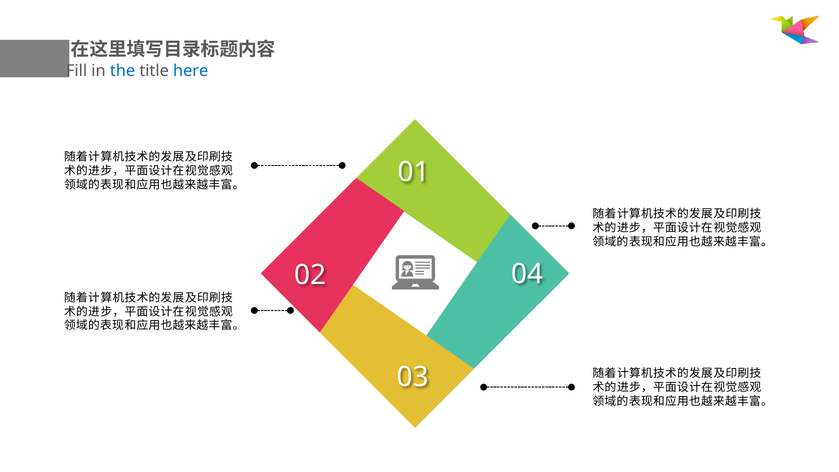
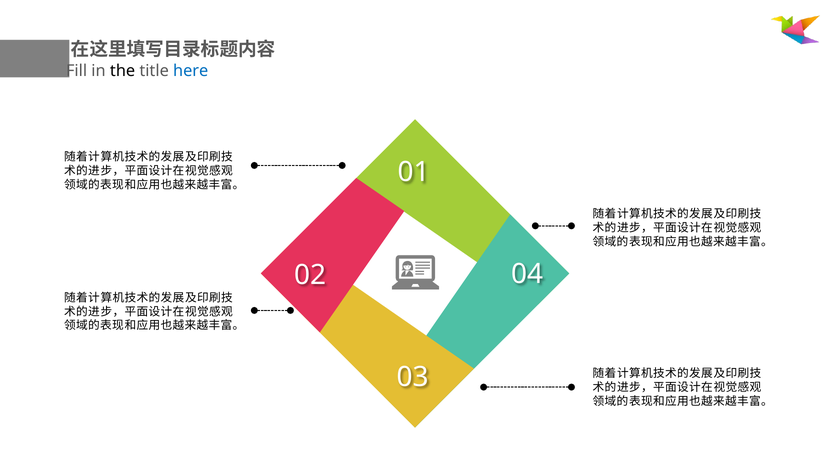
the colour: blue -> black
